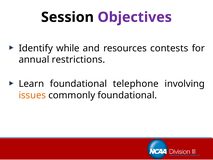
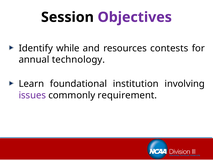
restrictions: restrictions -> technology
telephone: telephone -> institution
issues colour: orange -> purple
commonly foundational: foundational -> requirement
